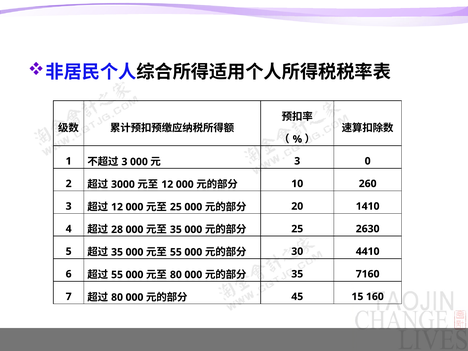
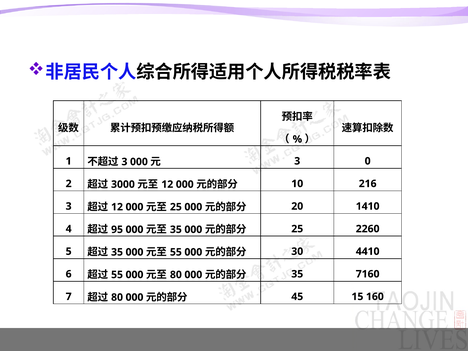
260: 260 -> 216
28: 28 -> 95
2630: 2630 -> 2260
